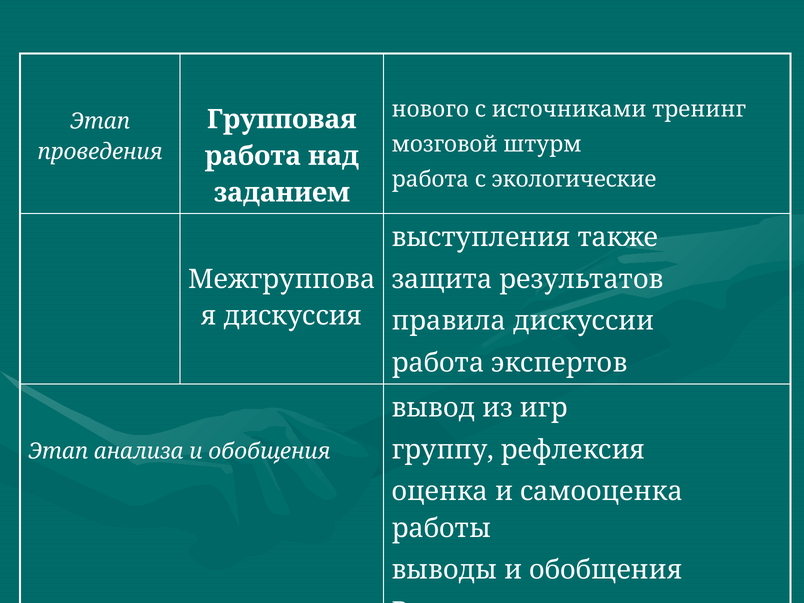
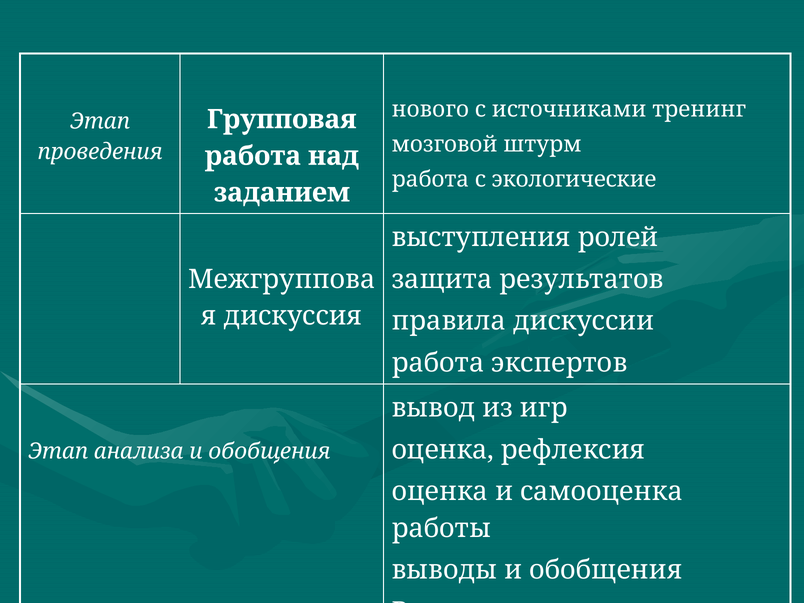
также: также -> ролей
группу at (443, 450): группу -> оценка
